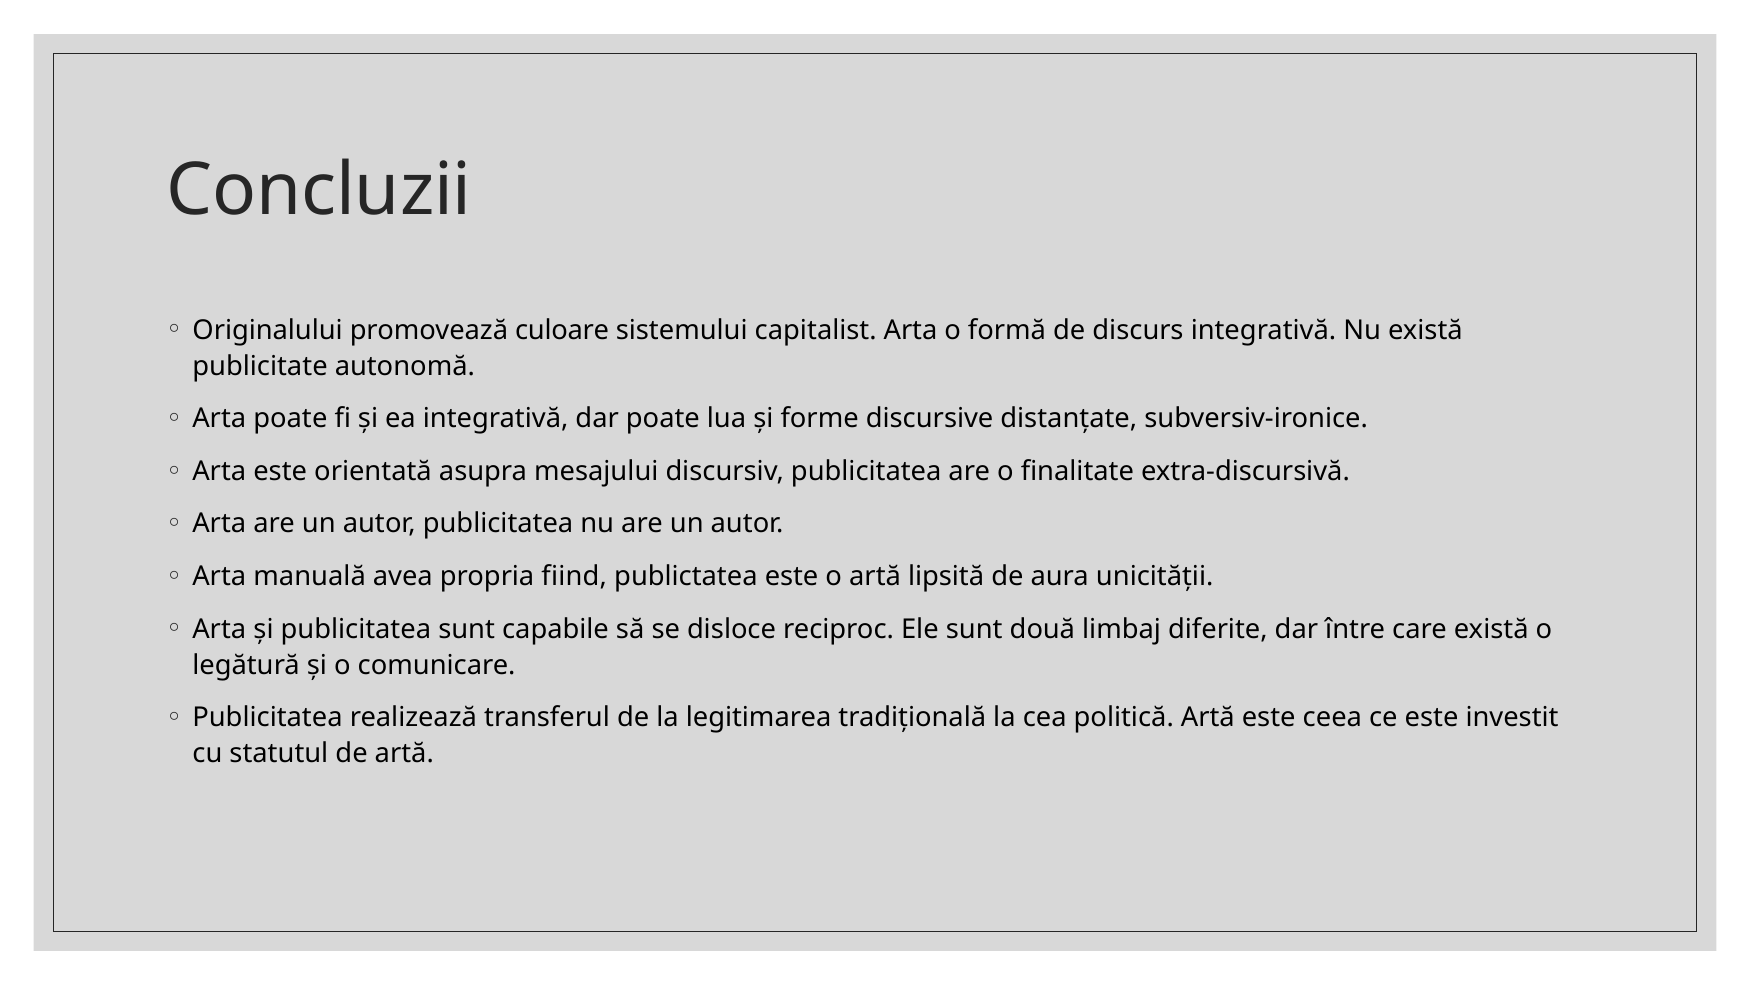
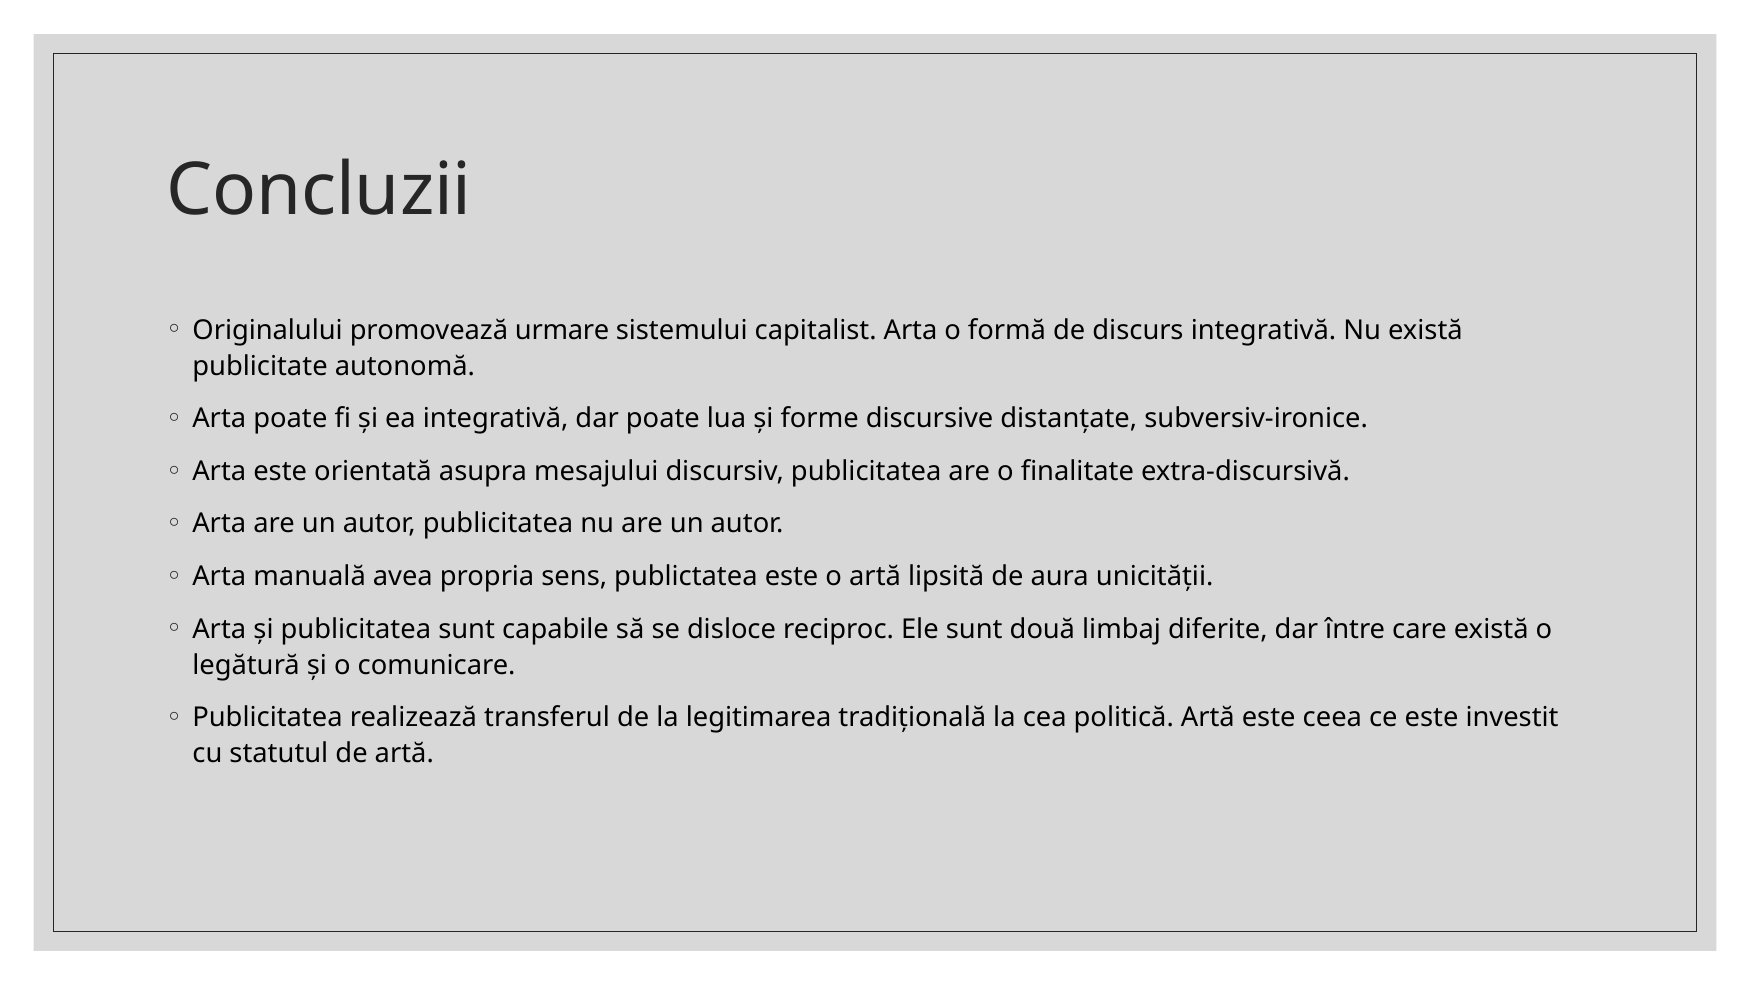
culoare: culoare -> urmare
fiind: fiind -> sens
